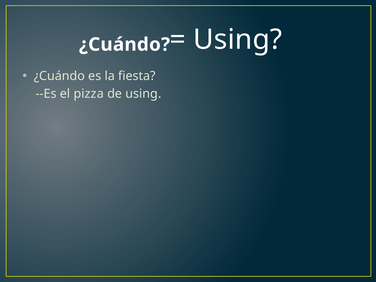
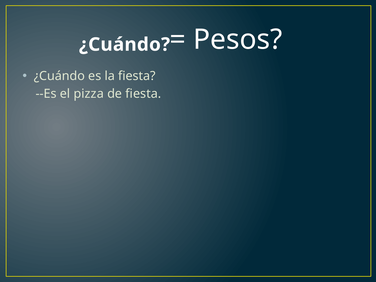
Using at (238, 40): Using -> Pesos
de using: using -> fiesta
